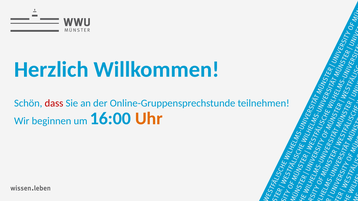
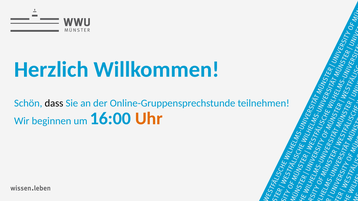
dass colour: red -> black
